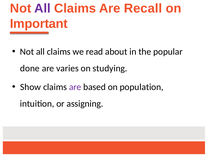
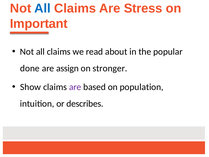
All at (42, 8) colour: purple -> blue
Recall: Recall -> Stress
varies: varies -> assign
studying: studying -> stronger
assigning: assigning -> describes
